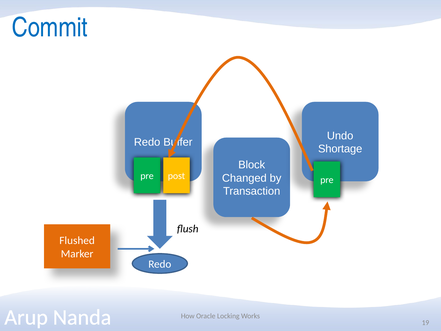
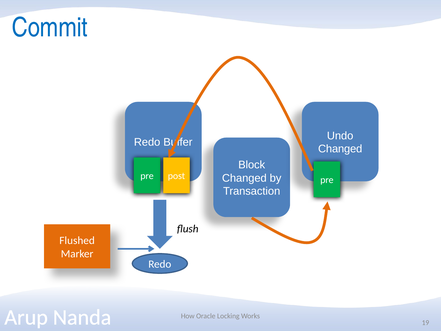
Shortage at (340, 149): Shortage -> Changed
